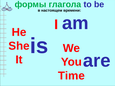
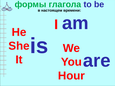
Time: Time -> Hour
